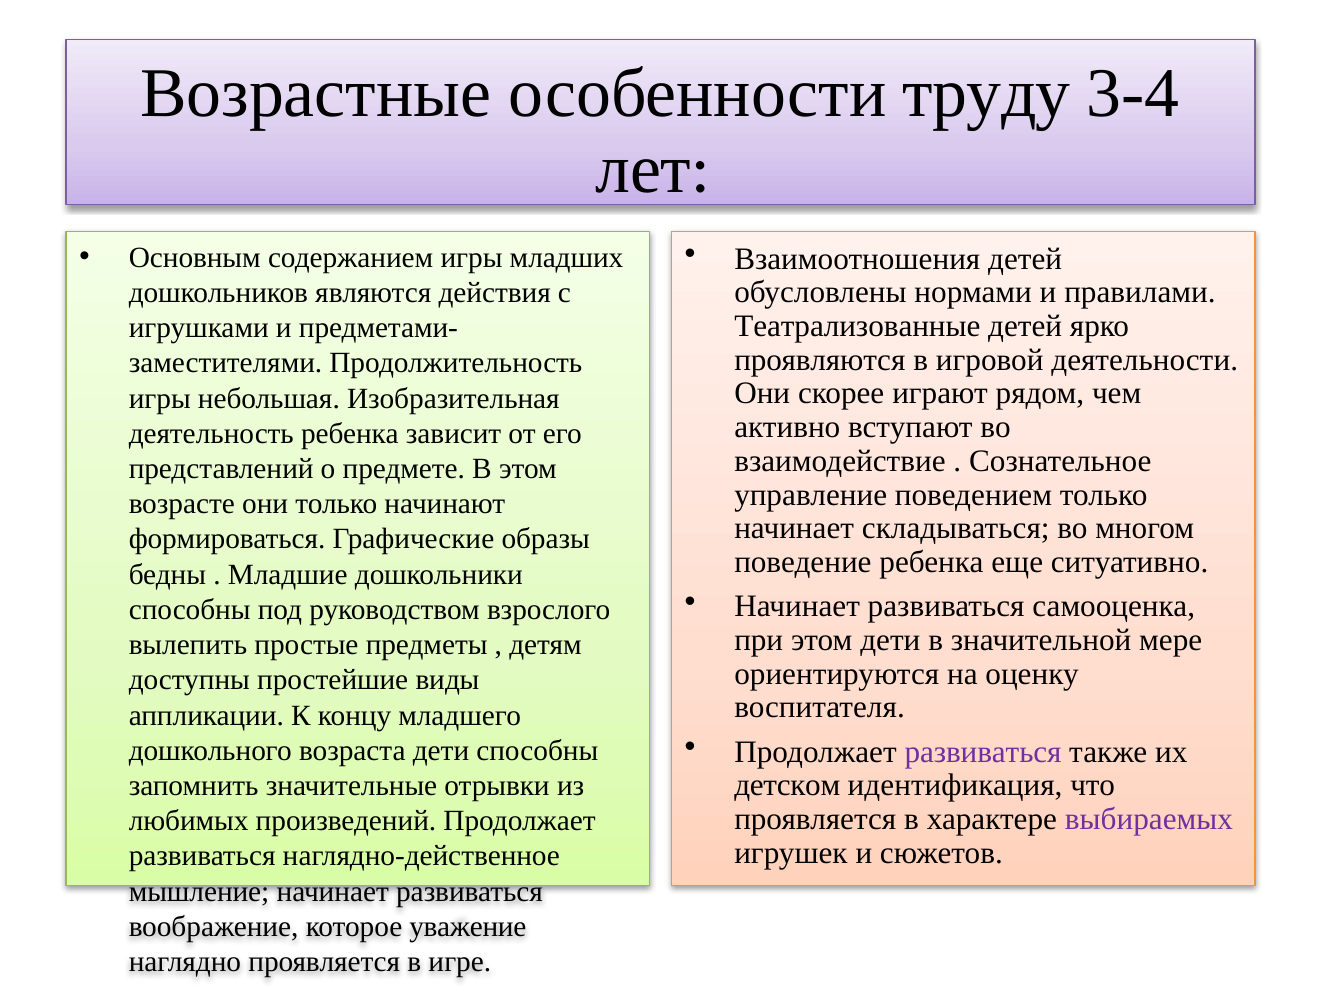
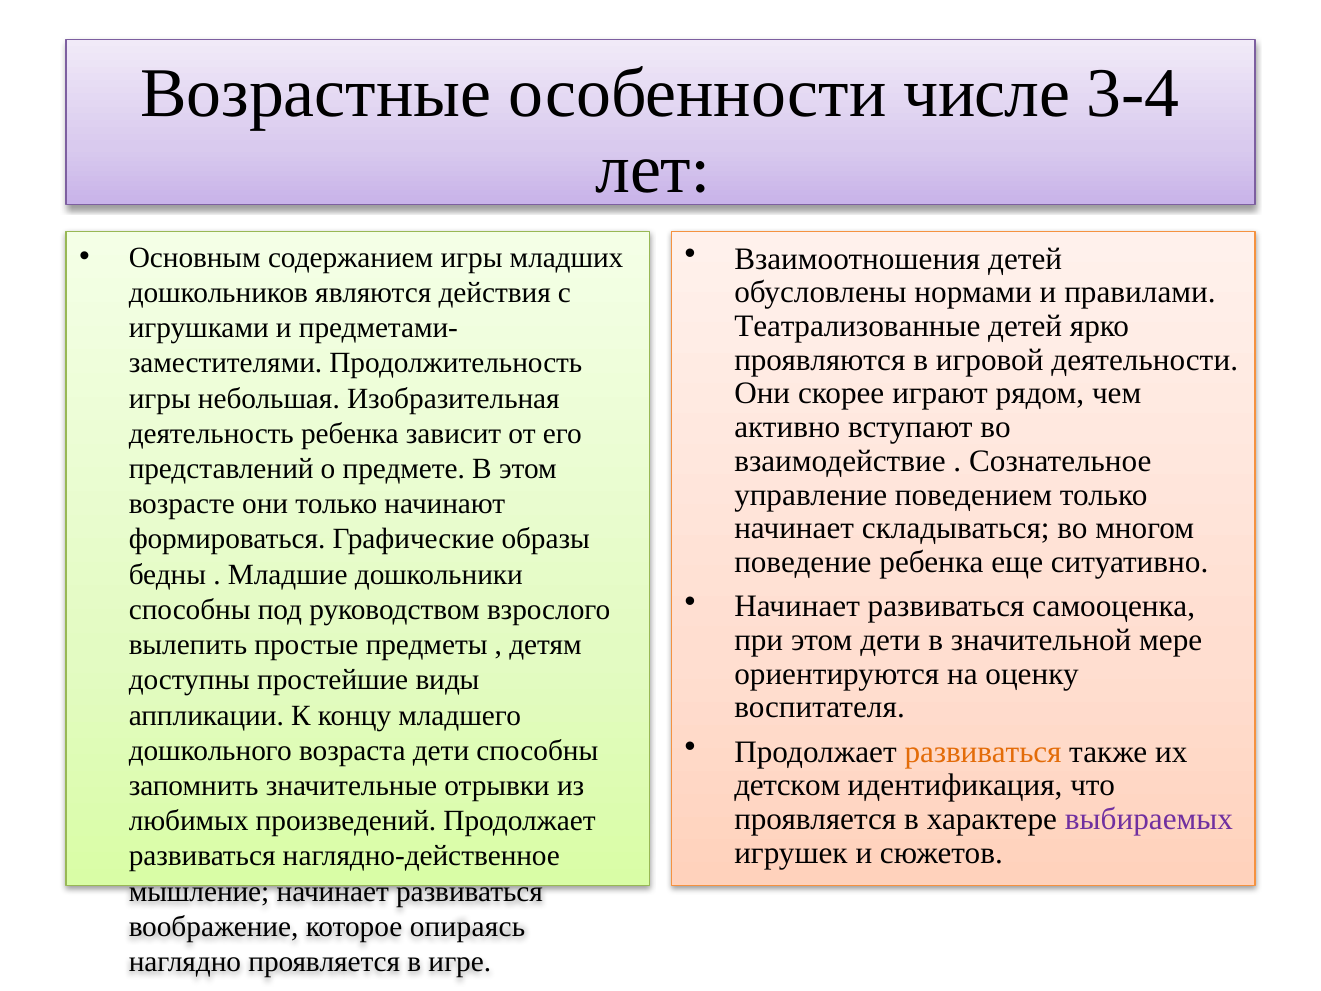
труду: труду -> числе
развиваться at (983, 752) colour: purple -> orange
уважение: уважение -> опираясь
